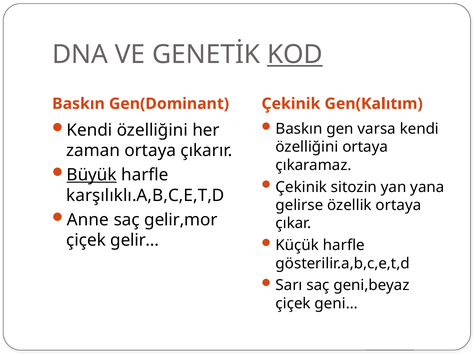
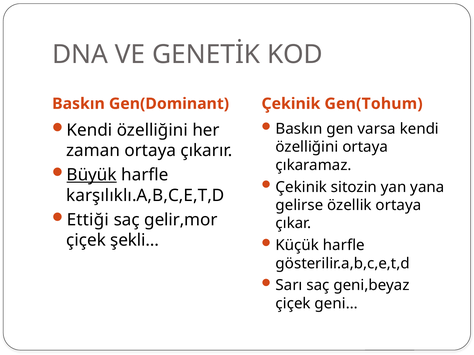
KOD underline: present -> none
Gen(Kalıtım: Gen(Kalıtım -> Gen(Tohum
Anne: Anne -> Ettiği
gelir…: gelir… -> şekli…
